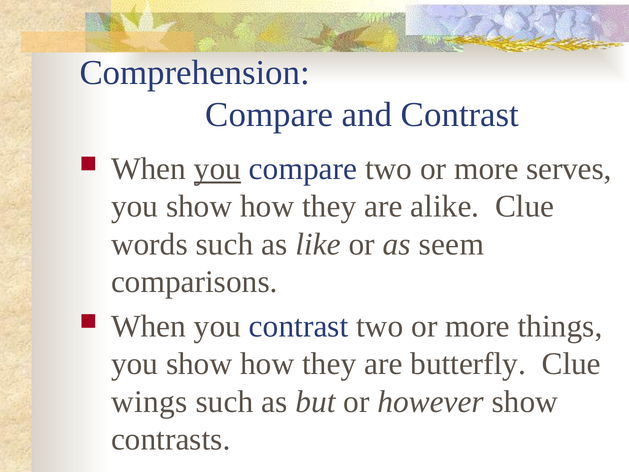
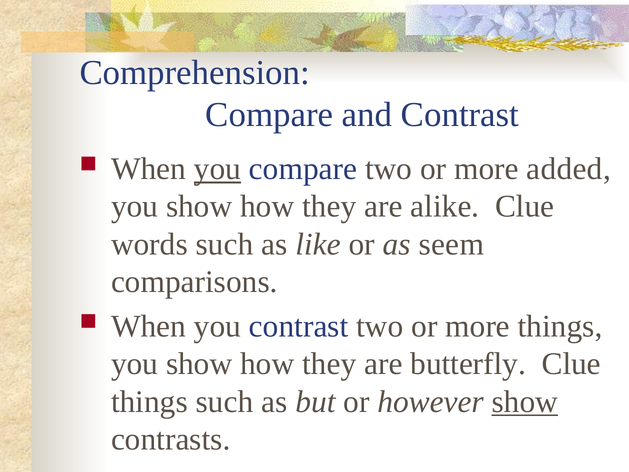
serves: serves -> added
wings at (149, 401): wings -> things
show at (525, 401) underline: none -> present
